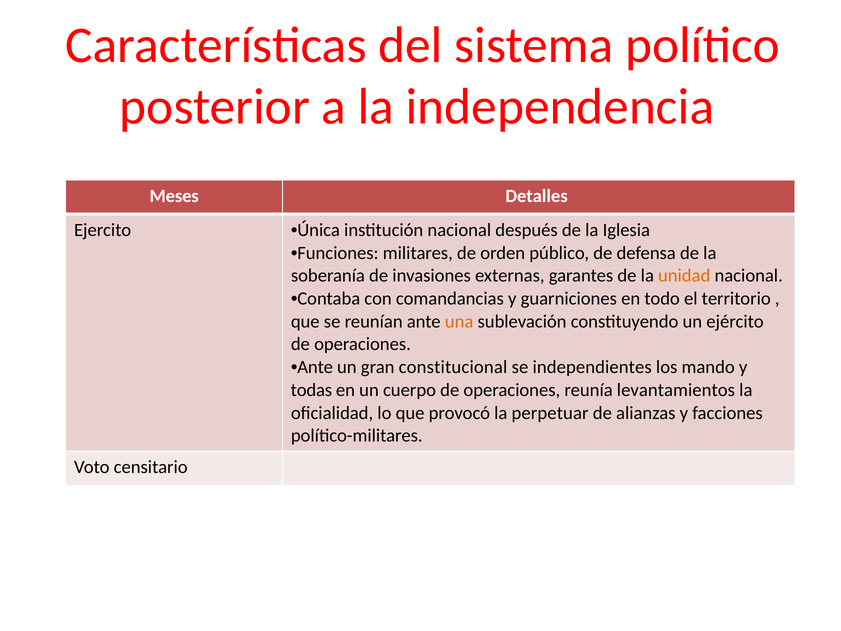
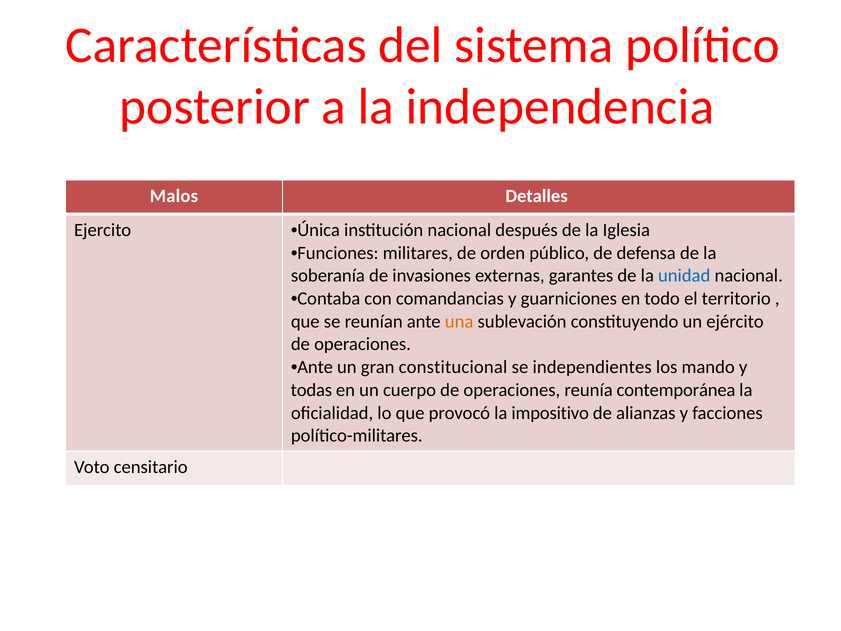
Meses: Meses -> Malos
unidad colour: orange -> blue
levantamientos: levantamientos -> contemporánea
perpetuar: perpetuar -> impositivo
